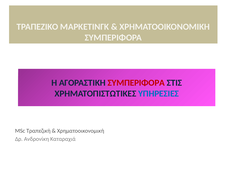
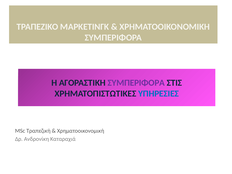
ΣΥΜΠΕΡΙΦΟΡΑ at (136, 83) colour: red -> purple
